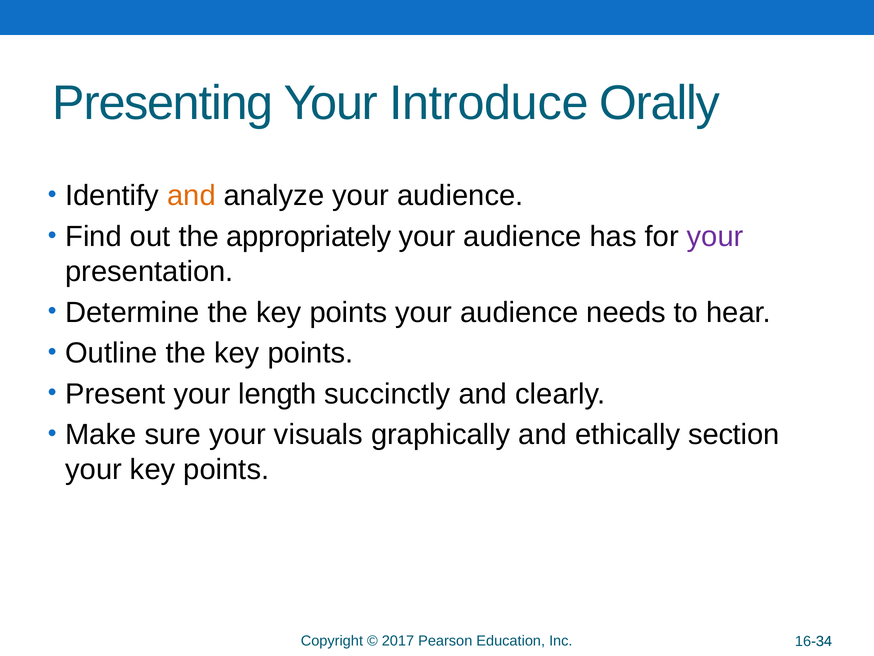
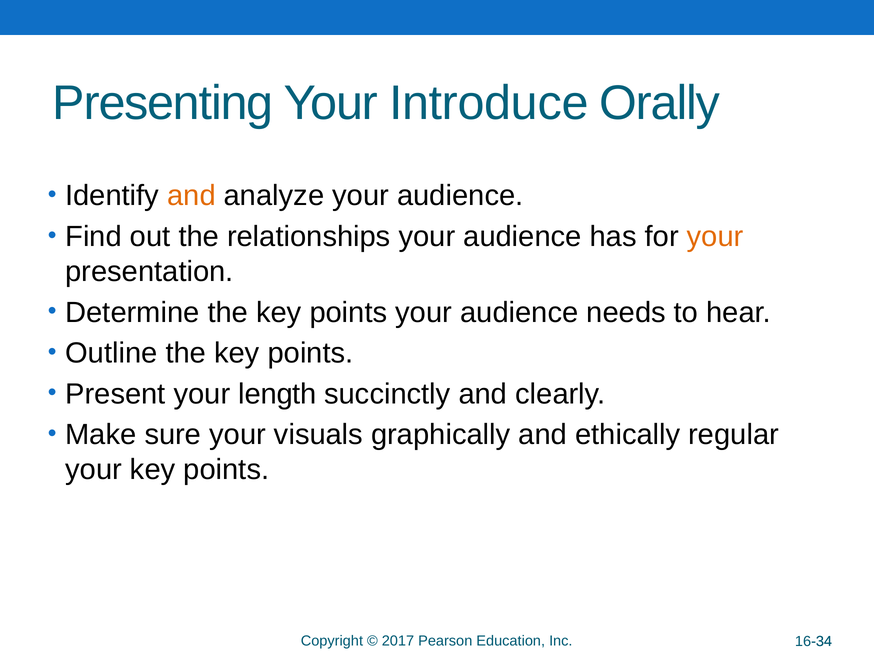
appropriately: appropriately -> relationships
your at (715, 236) colour: purple -> orange
section: section -> regular
